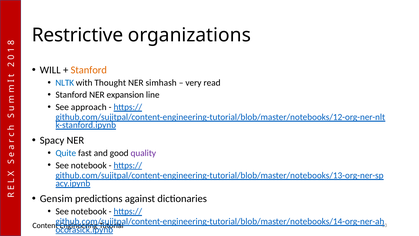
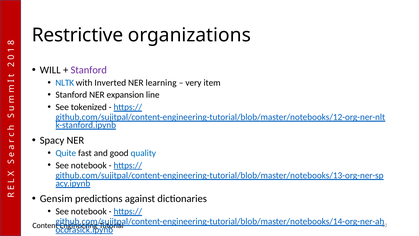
Stanford at (89, 70) colour: orange -> purple
Thought: Thought -> Inverted
simhash: simhash -> learning
read: read -> item
approach: approach -> tokenized
quality colour: purple -> blue
